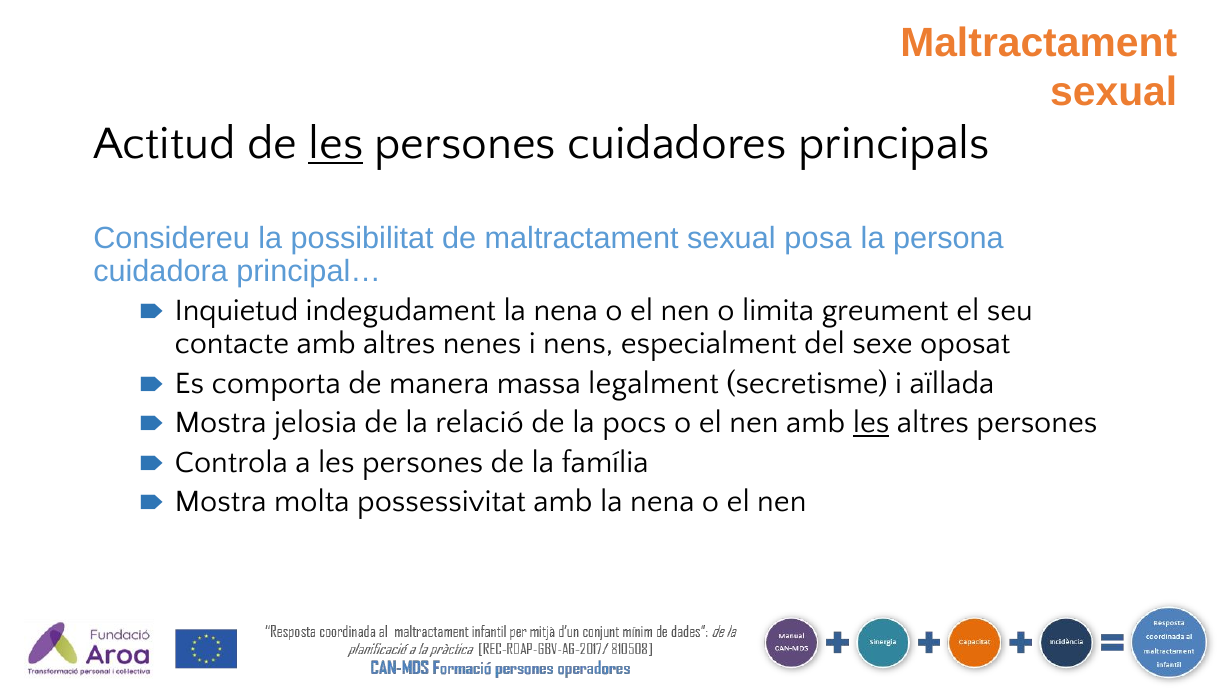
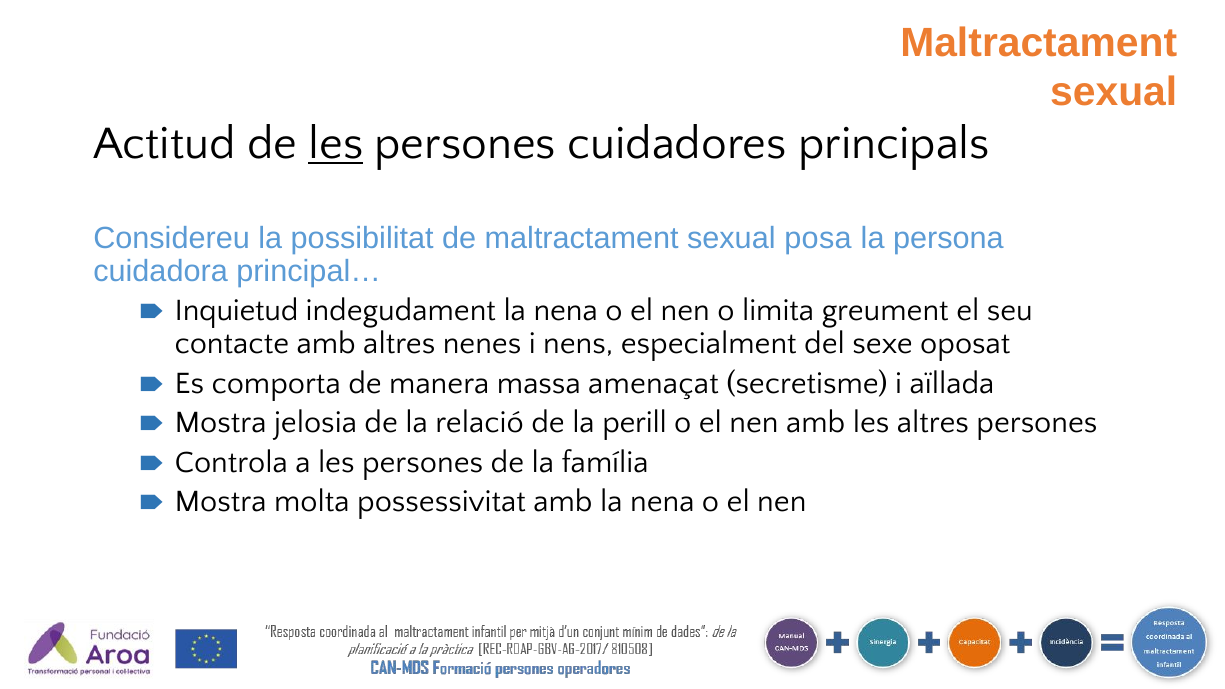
legalment: legalment -> amenaçat
pocs: pocs -> perill
les at (871, 423) underline: present -> none
